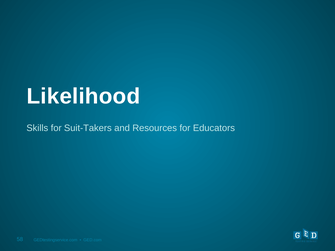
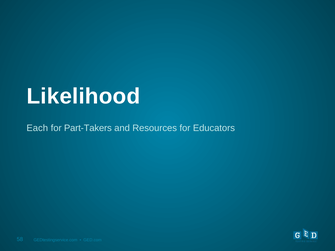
Skills: Skills -> Each
Suit-Takers: Suit-Takers -> Part-Takers
